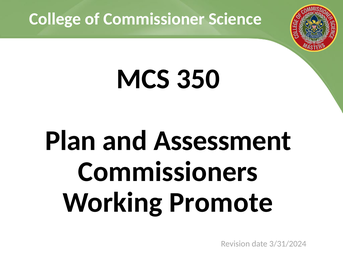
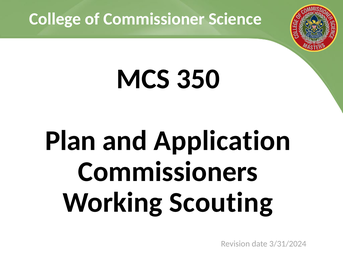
Assessment: Assessment -> Application
Promote: Promote -> Scouting
